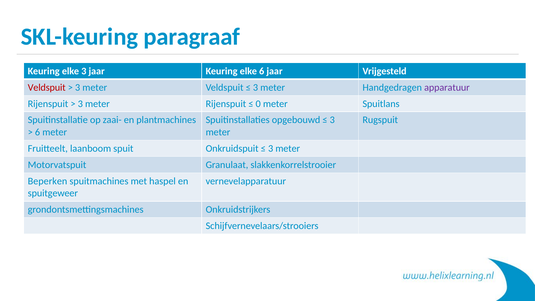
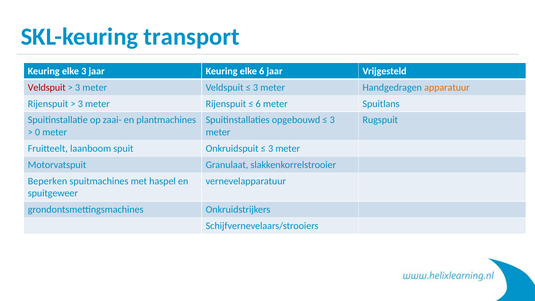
paragraaf: paragraaf -> transport
apparatuur colour: purple -> orange
0 at (258, 104): 0 -> 6
6 at (38, 132): 6 -> 0
